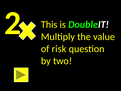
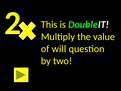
risk: risk -> will
